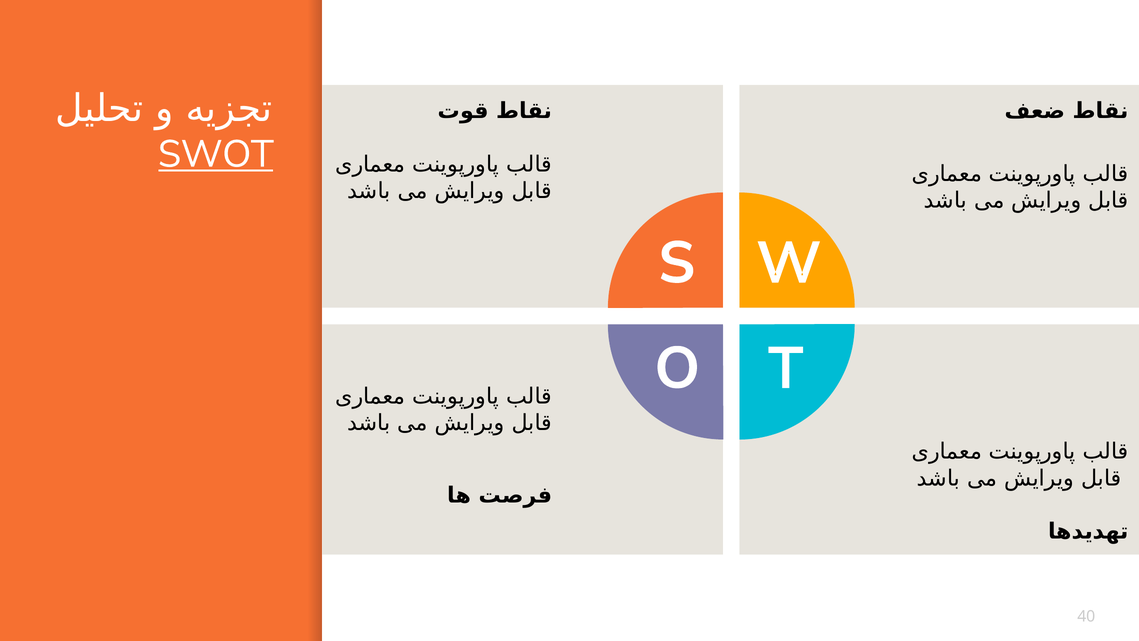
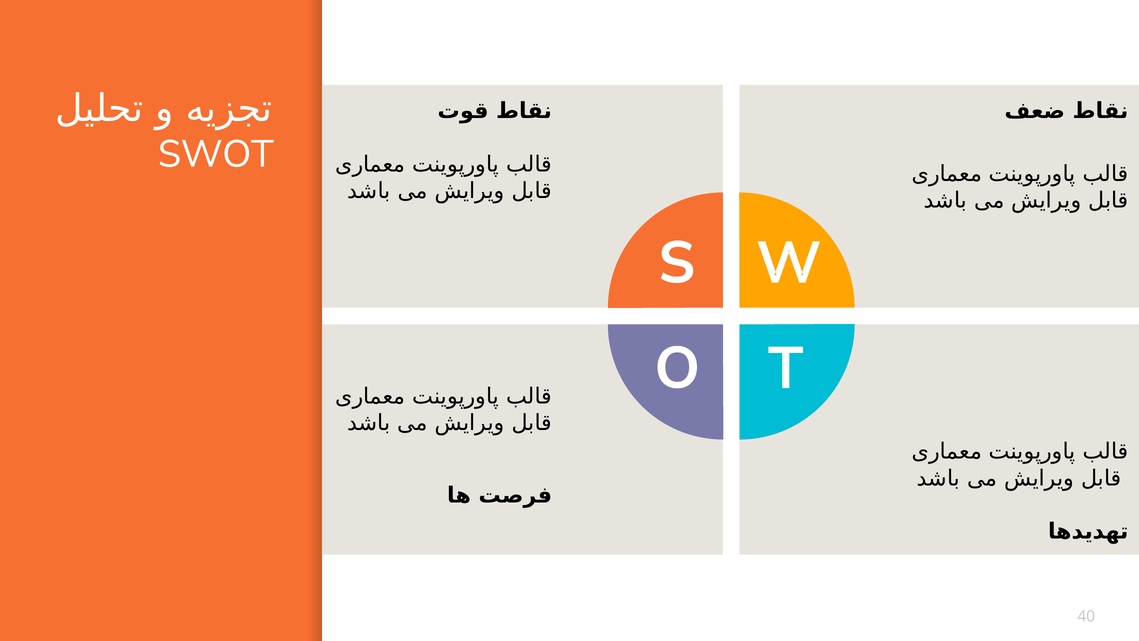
SWOT underline: present -> none
